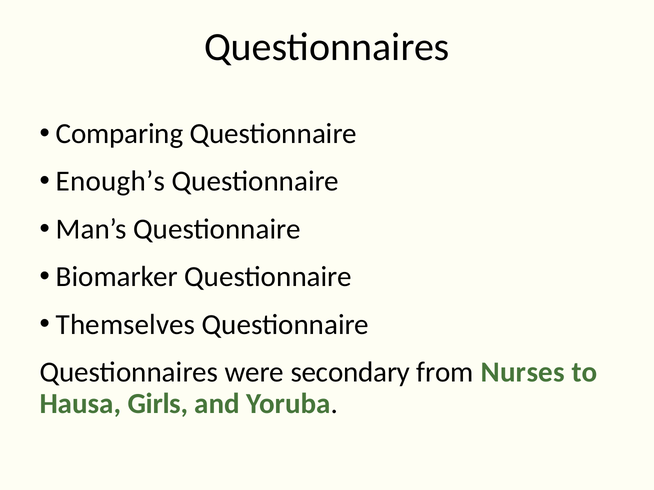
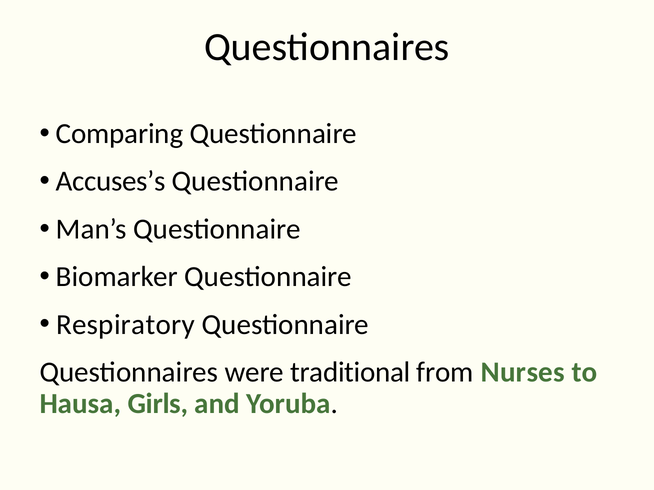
Enough’s: Enough’s -> Accuses’s
Themselves: Themselves -> Respiratory
secondary: secondary -> traditional
